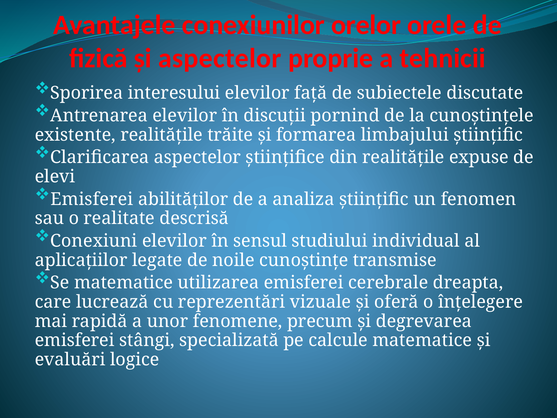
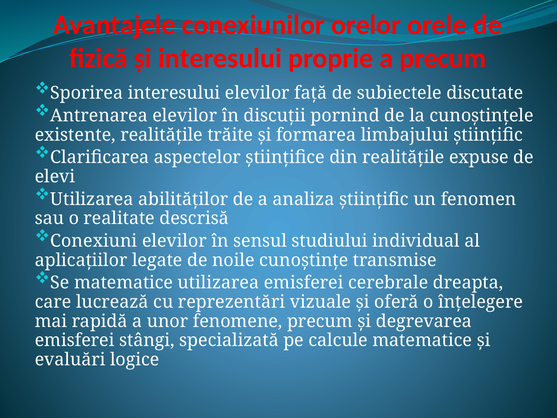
și aspectelor: aspectelor -> interesului
a tehnicii: tehnicii -> precum
Emisferei at (92, 199): Emisferei -> Utilizarea
